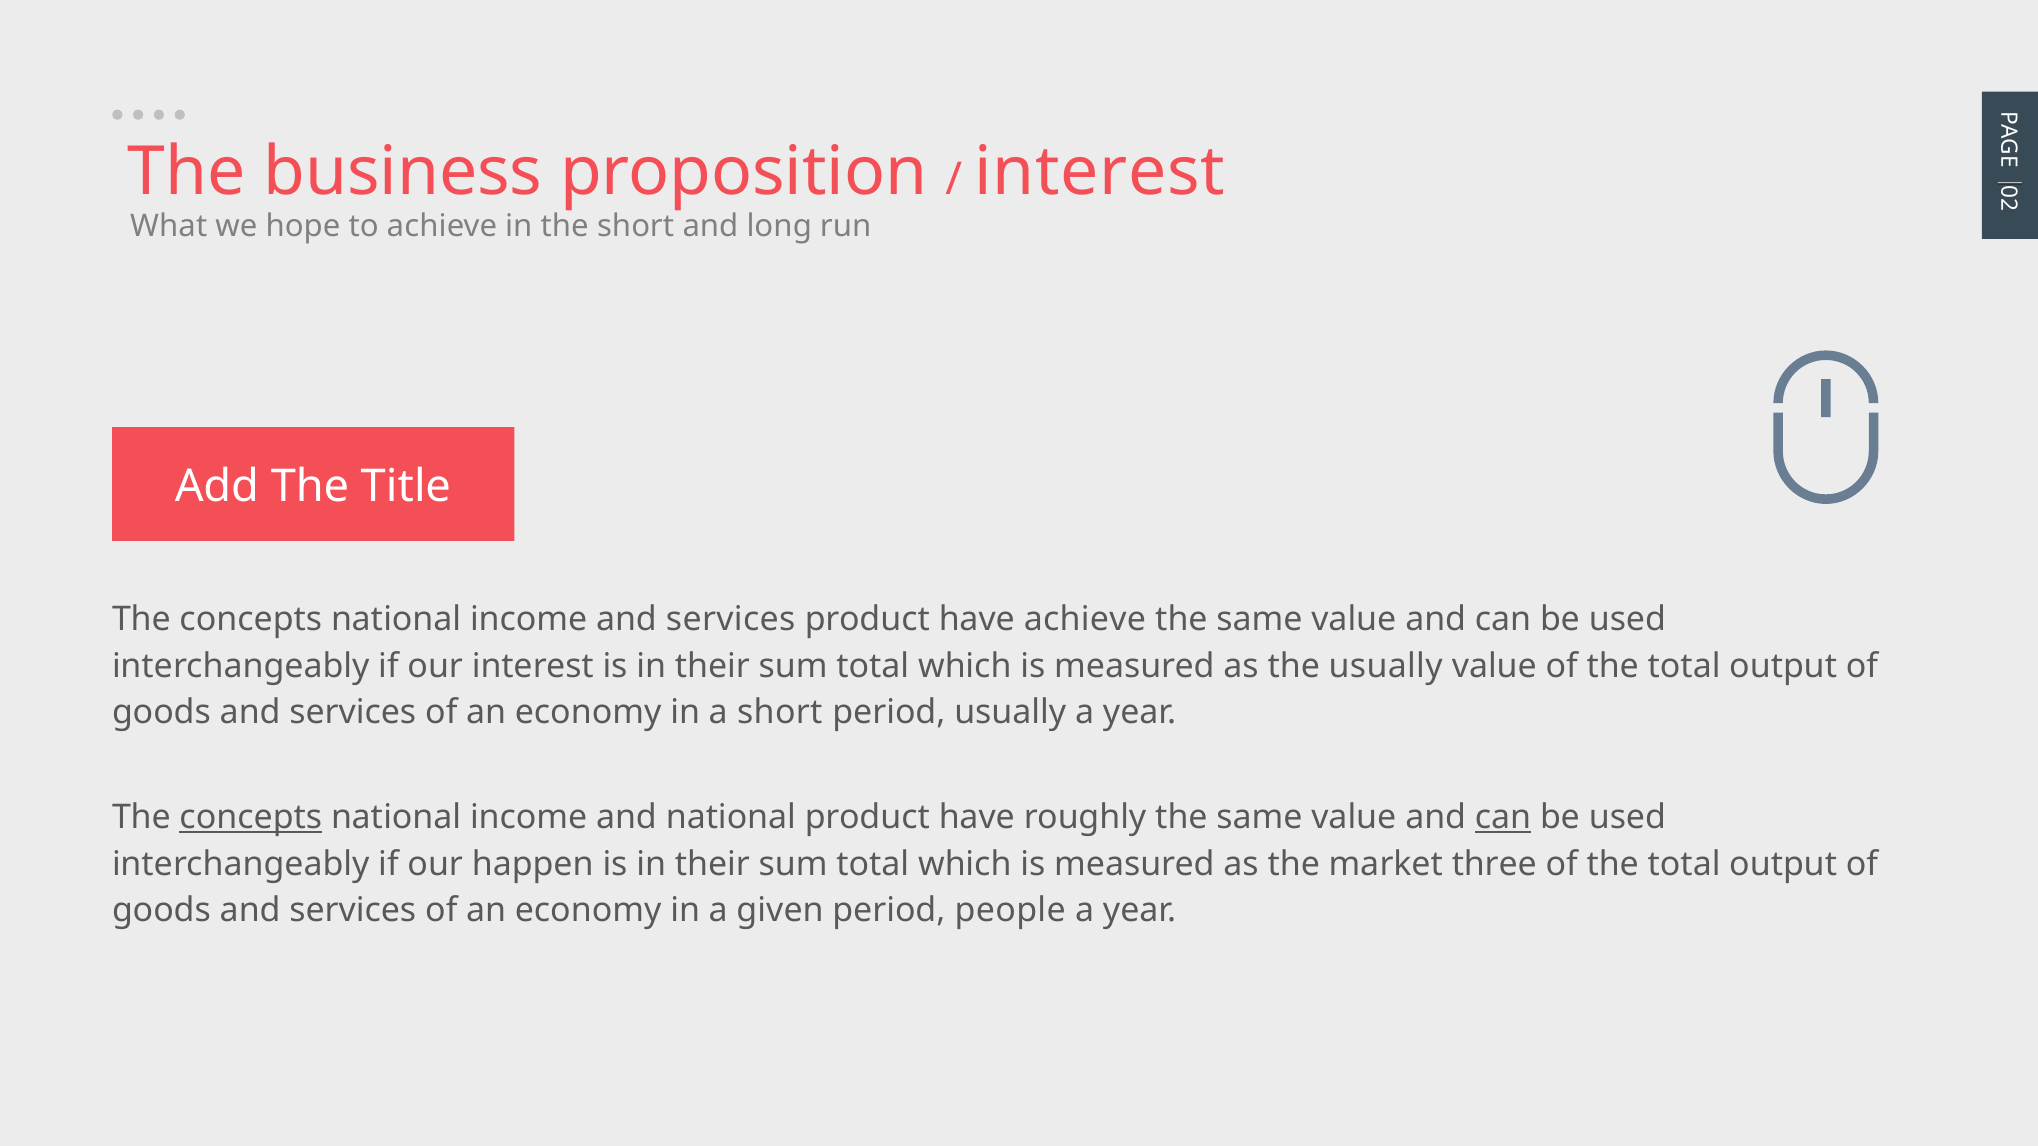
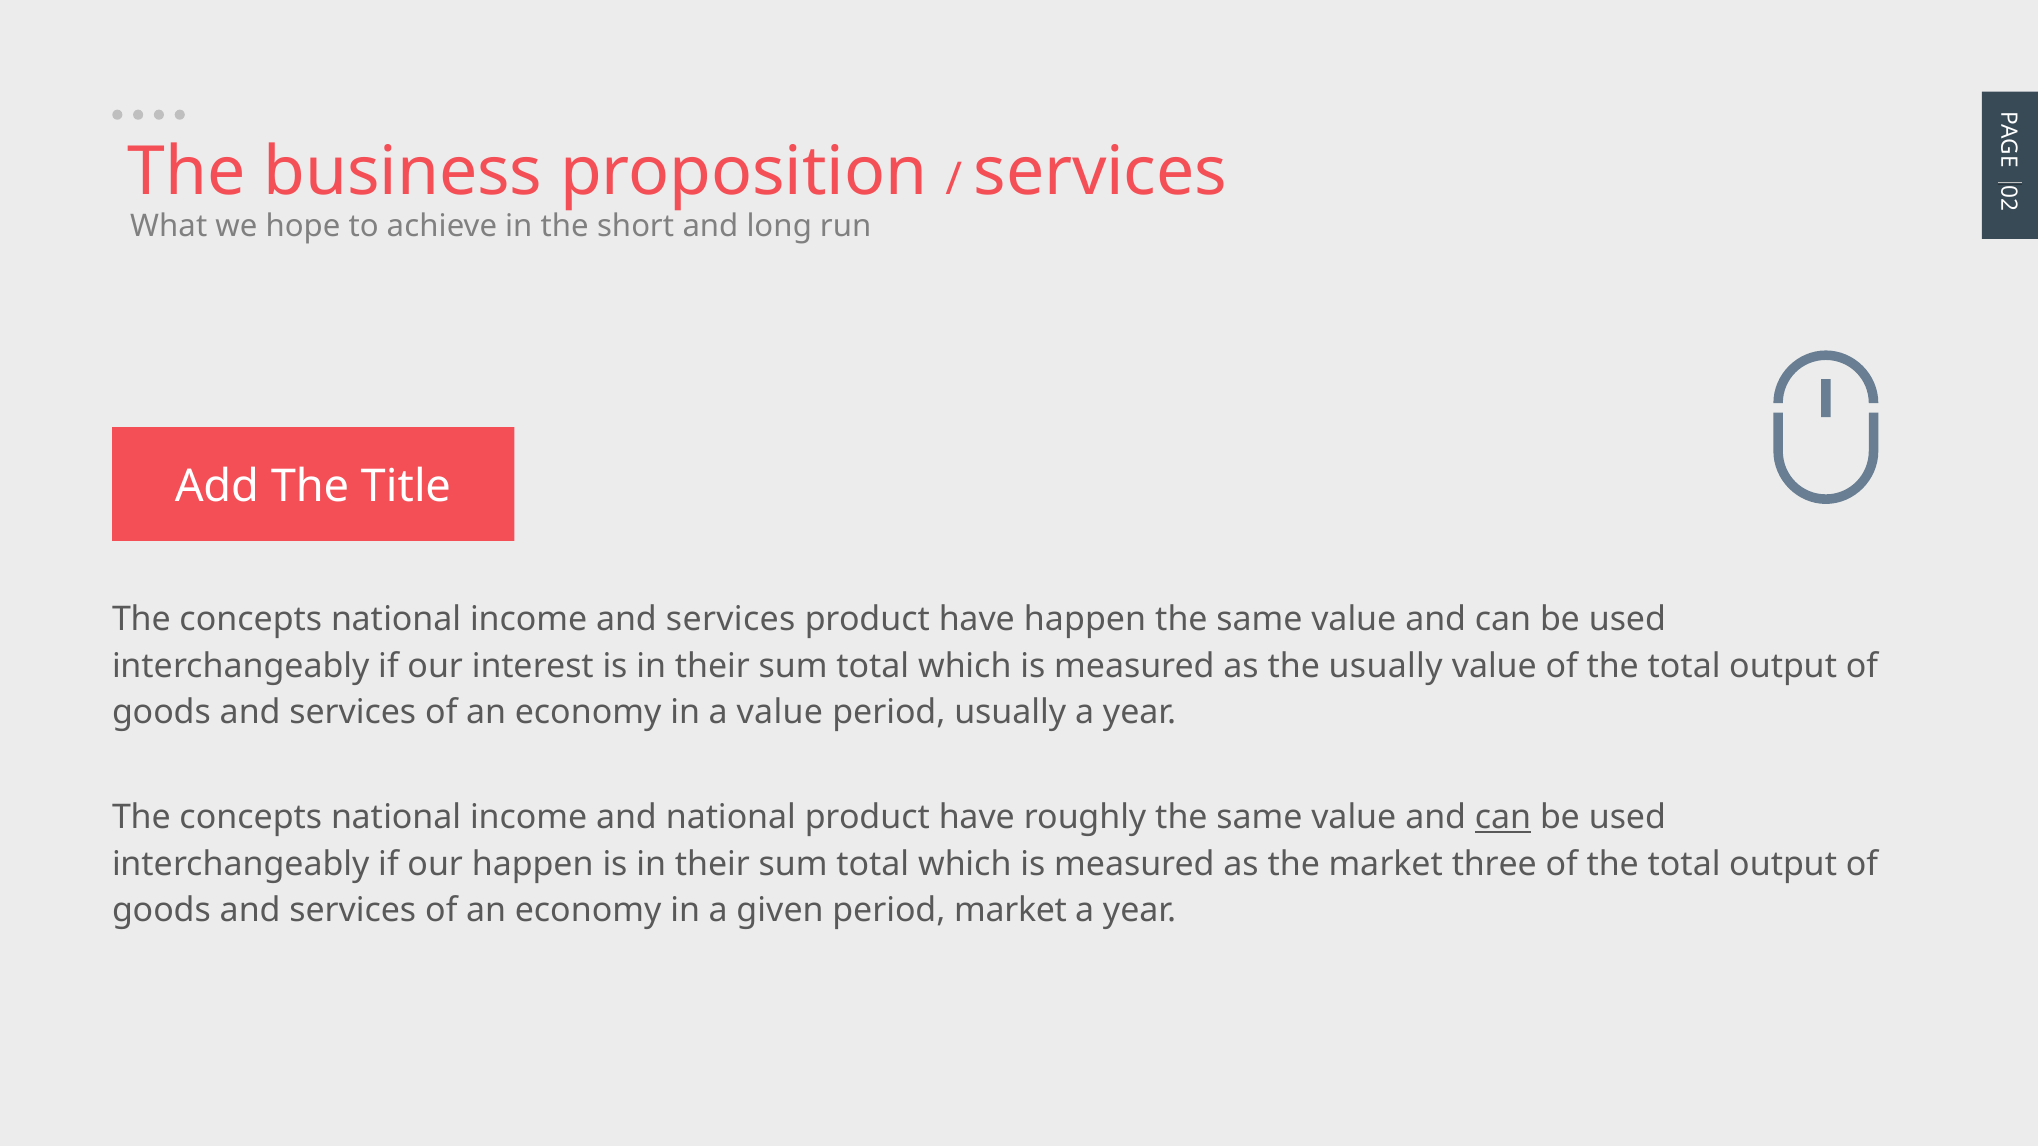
interest at (1100, 172): interest -> services
have achieve: achieve -> happen
a short: short -> value
concepts at (251, 818) underline: present -> none
period people: people -> market
